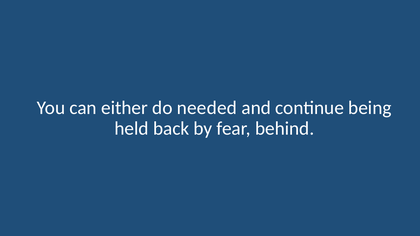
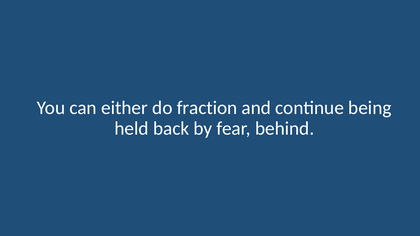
needed: needed -> fraction
